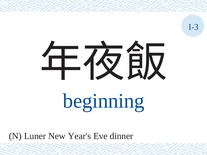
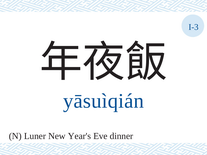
beginning: beginning -> yāsuìqián
